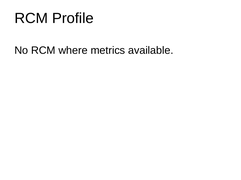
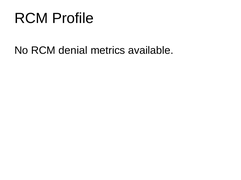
where: where -> denial
